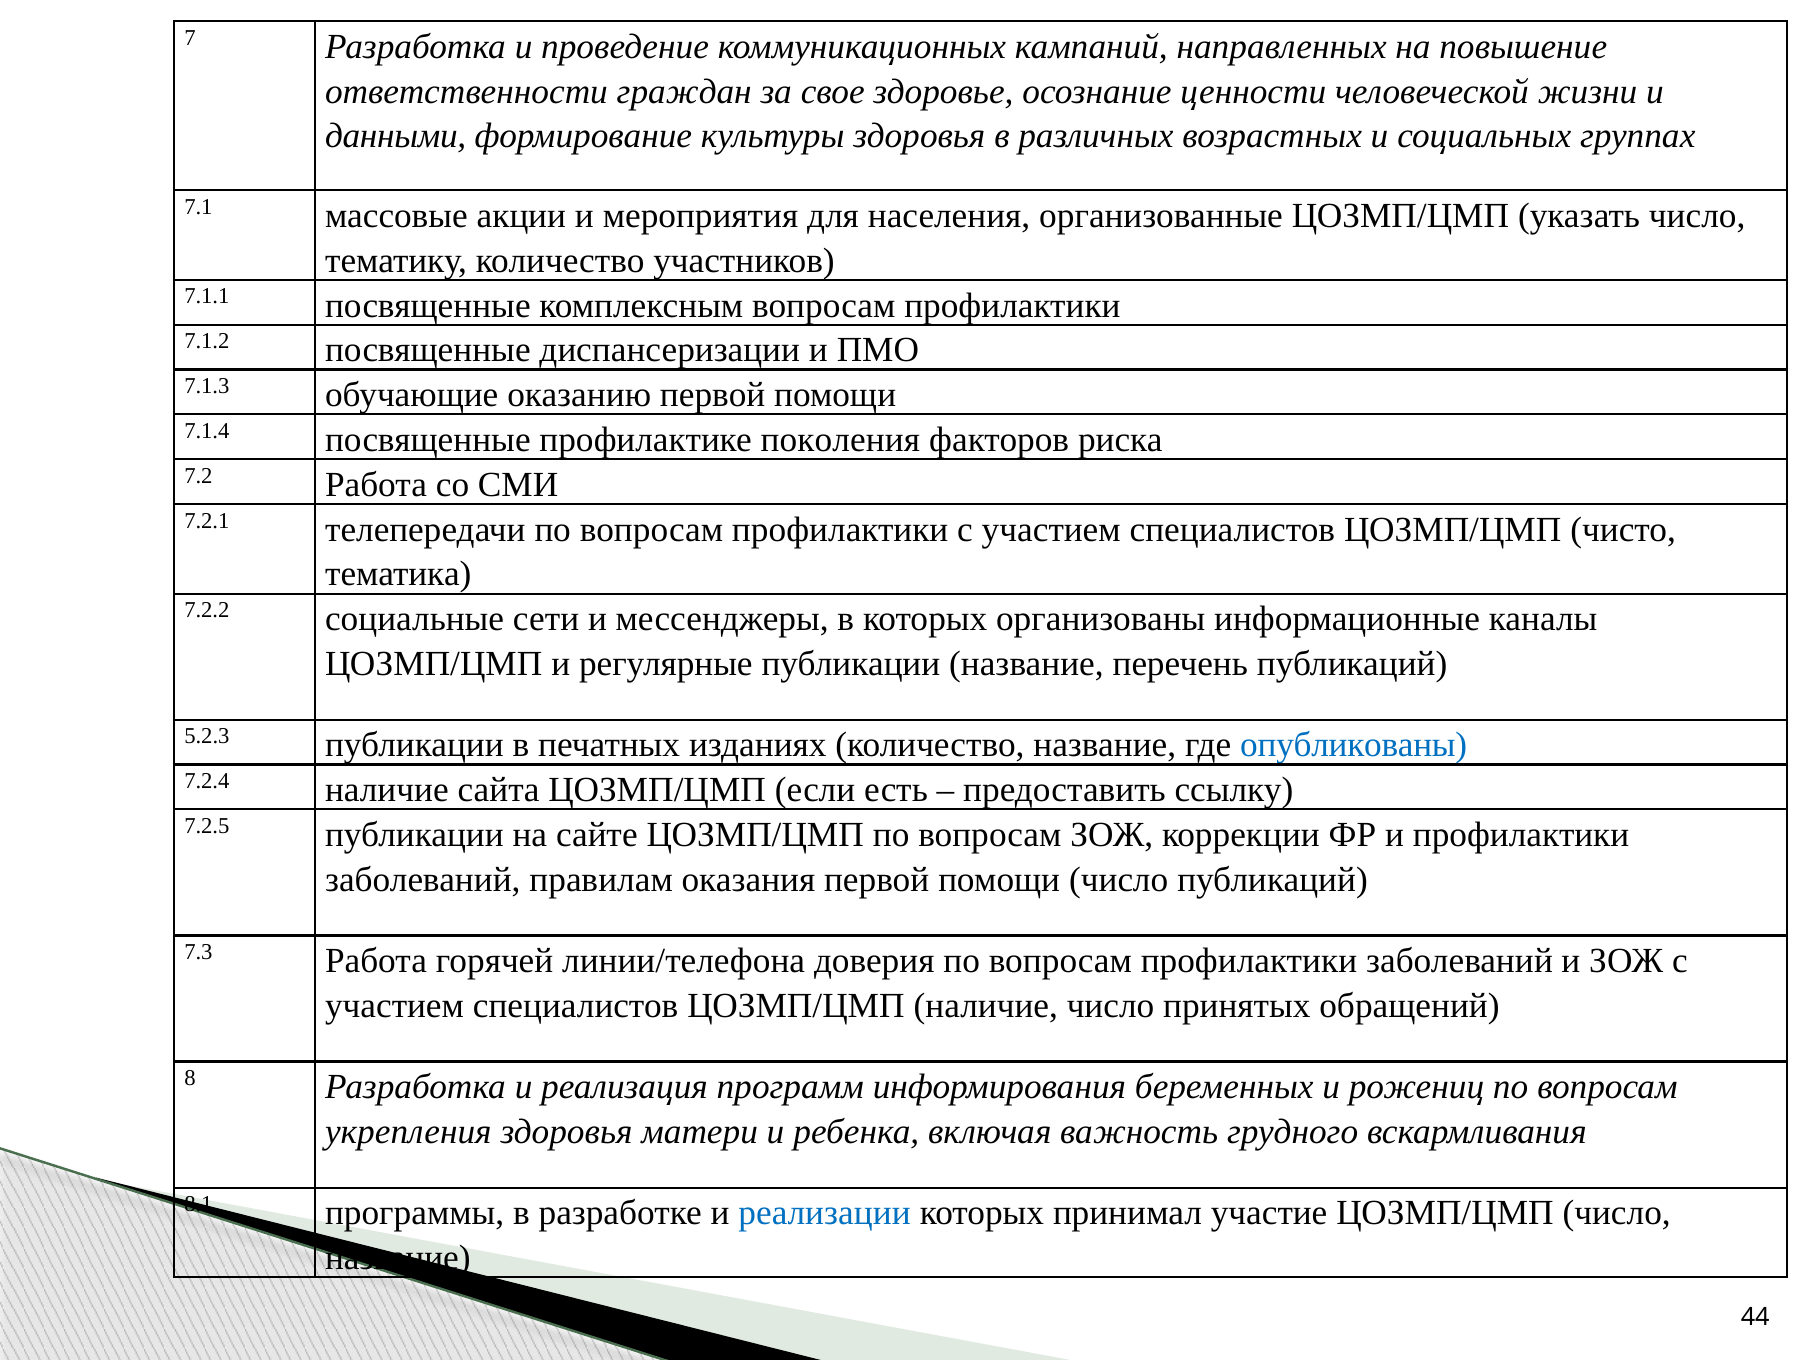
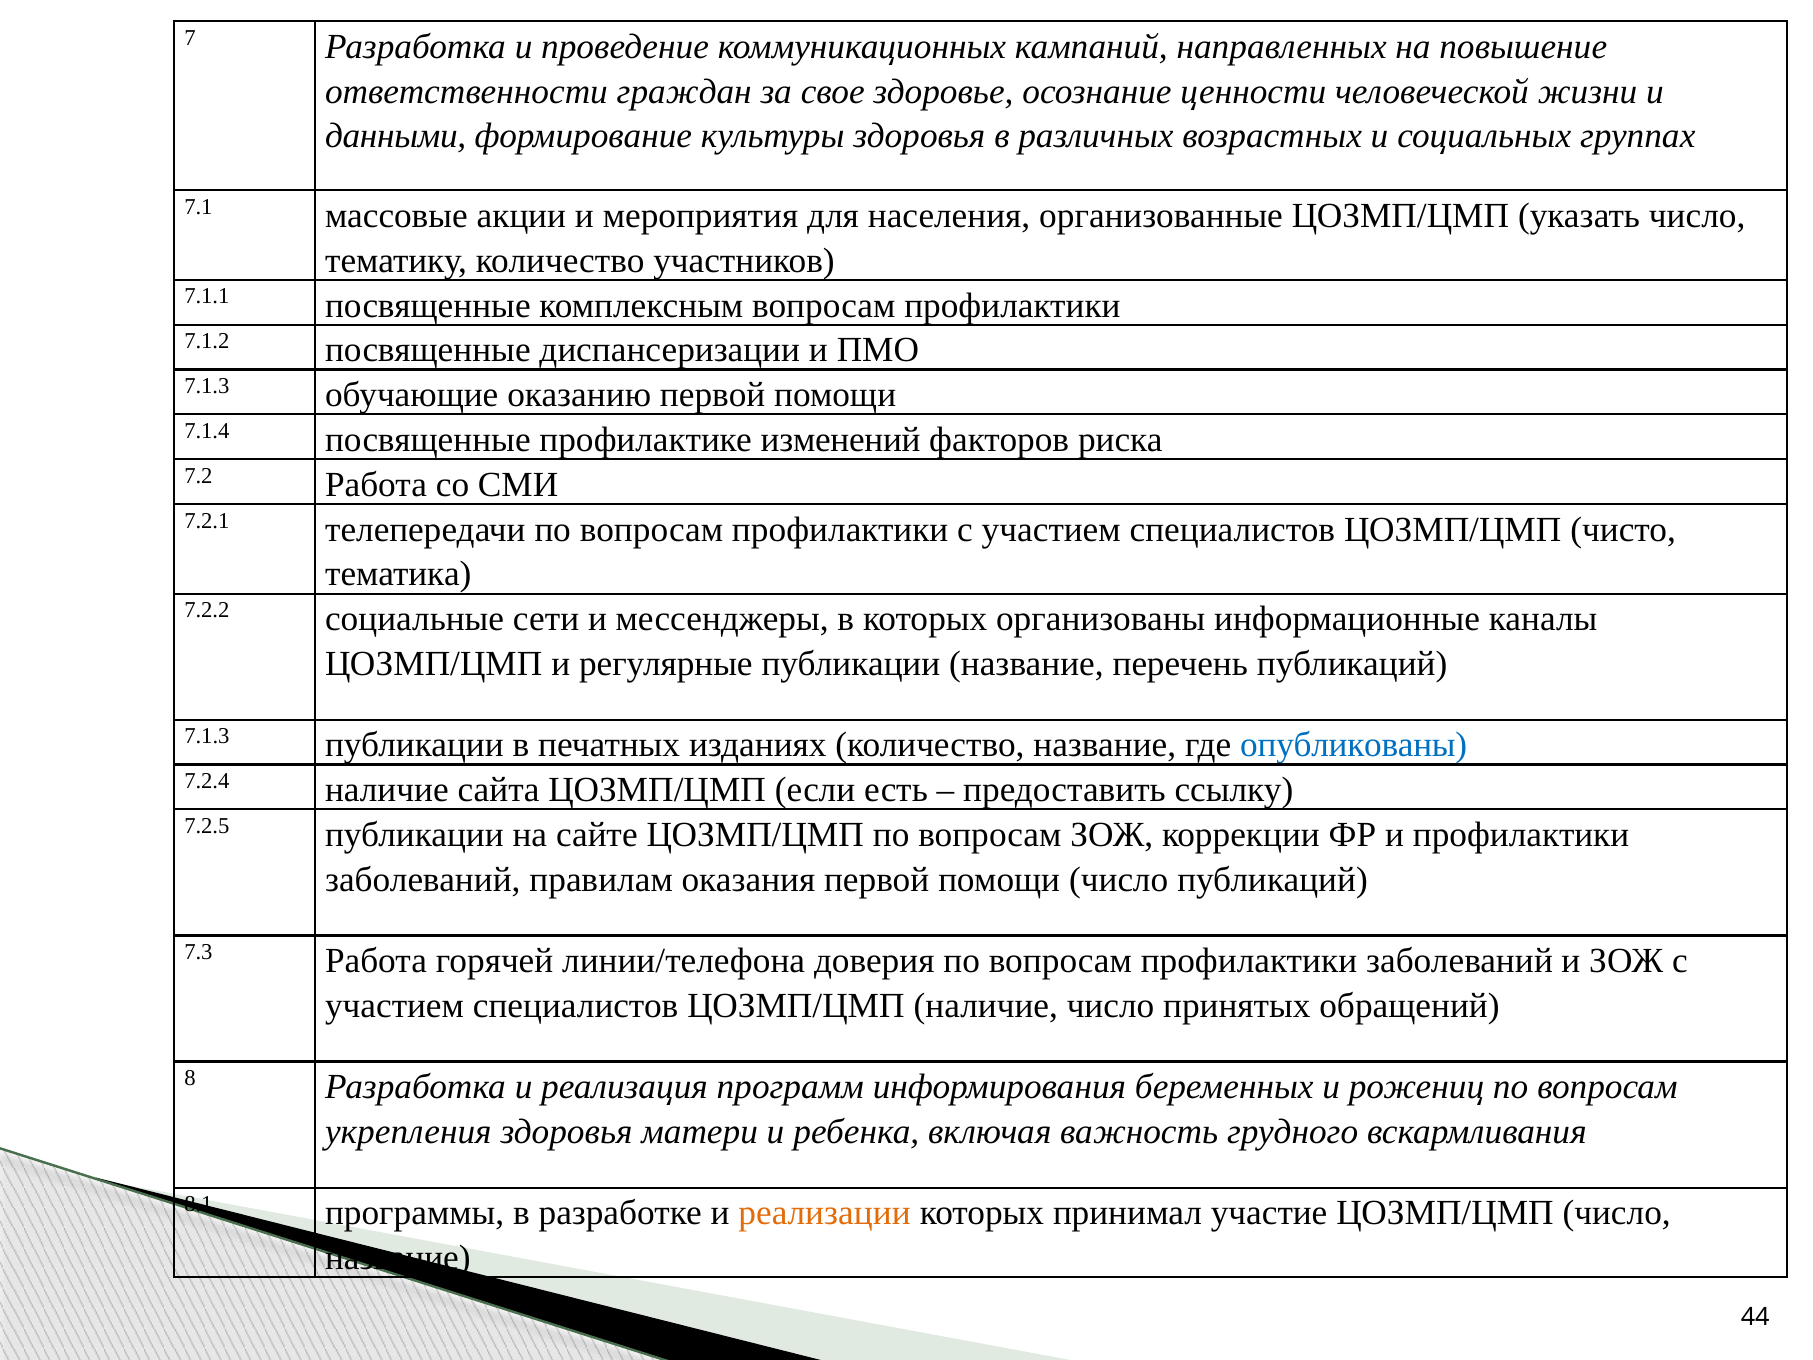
поколения: поколения -> изменений
5.2.3 at (207, 736): 5.2.3 -> 7.1.3
реализации colour: blue -> orange
